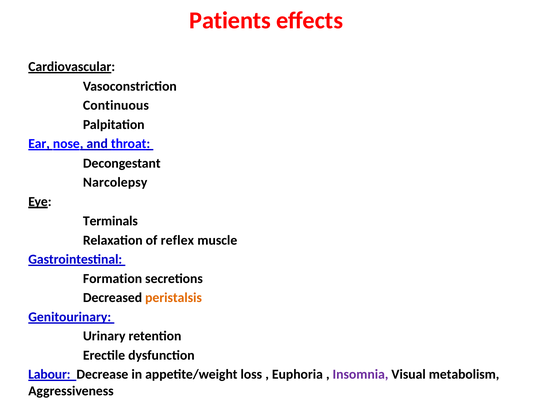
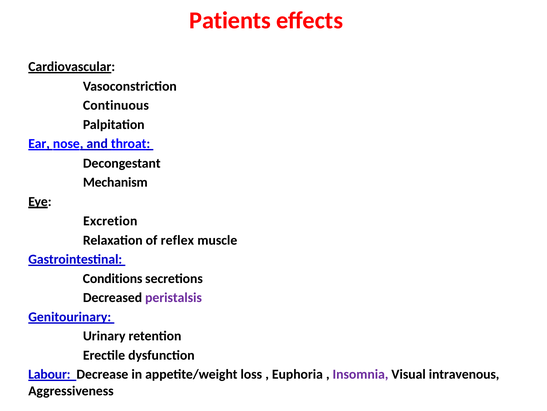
Narcolepsy: Narcolepsy -> Mechanism
Terminals: Terminals -> Excretion
Formation: Formation -> Conditions
peristalsis colour: orange -> purple
metabolism: metabolism -> intravenous
